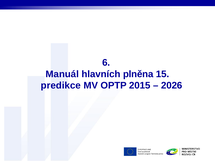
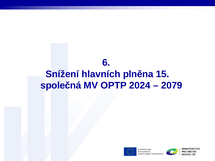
Manuál: Manuál -> Snížení
predikce: predikce -> společná
2015: 2015 -> 2024
2026: 2026 -> 2079
